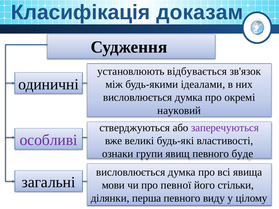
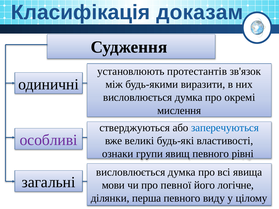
відбувається: відбувається -> протестантів
ідеалами: ідеалами -> виразити
науковий: науковий -> мислення
заперечуються colour: purple -> blue
буде: буде -> рівні
стільки: стільки -> логічне
